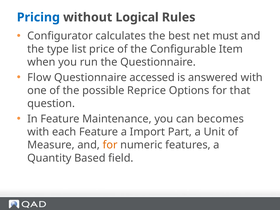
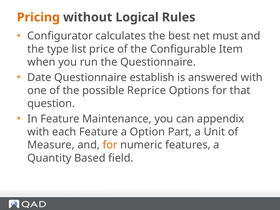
Pricing colour: blue -> orange
Flow: Flow -> Date
accessed: accessed -> establish
becomes: becomes -> appendix
Import: Import -> Option
